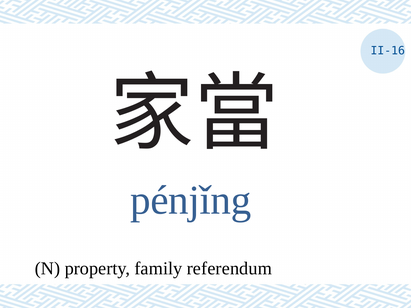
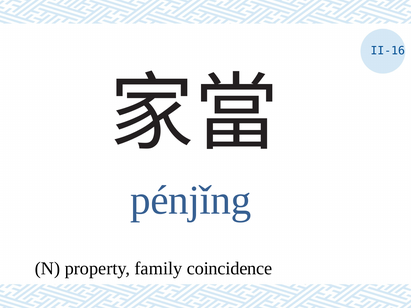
referendum: referendum -> coincidence
